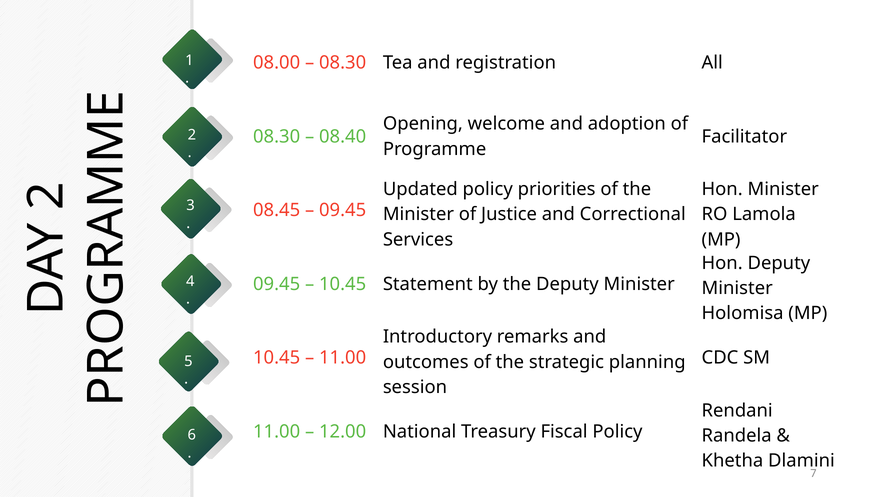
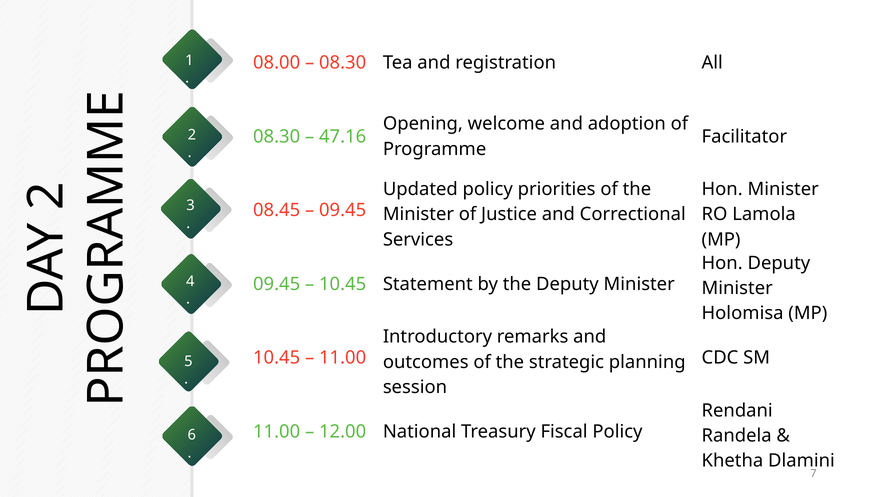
08.40: 08.40 -> 47.16
